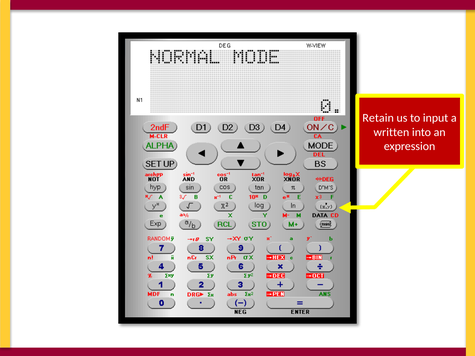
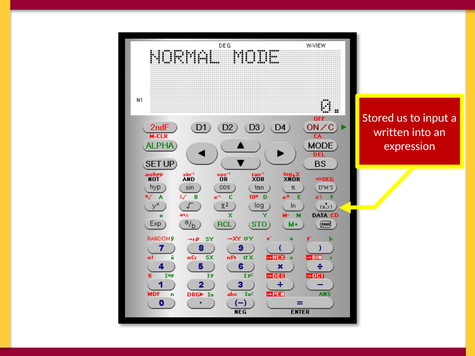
Retain: Retain -> Stored
